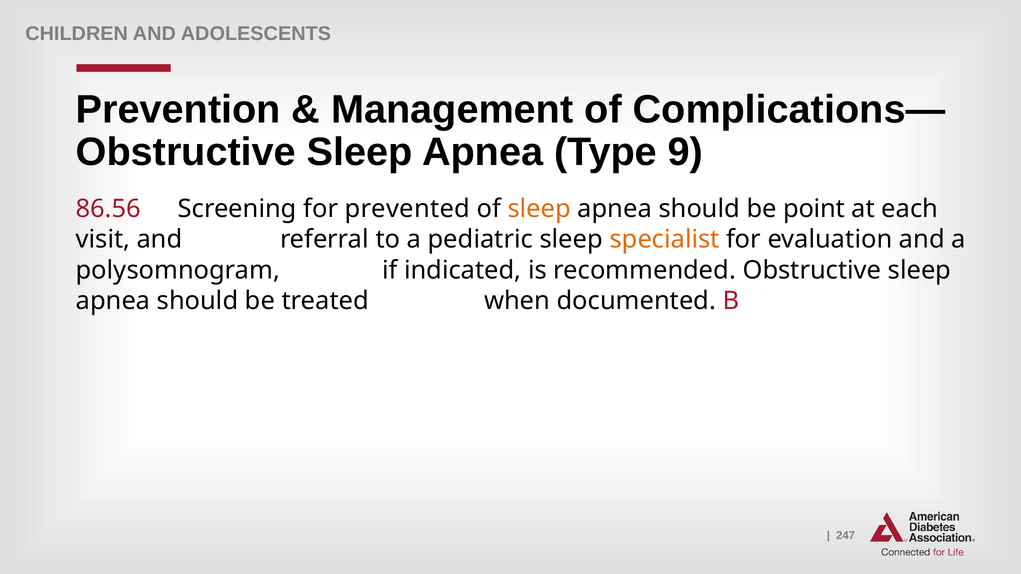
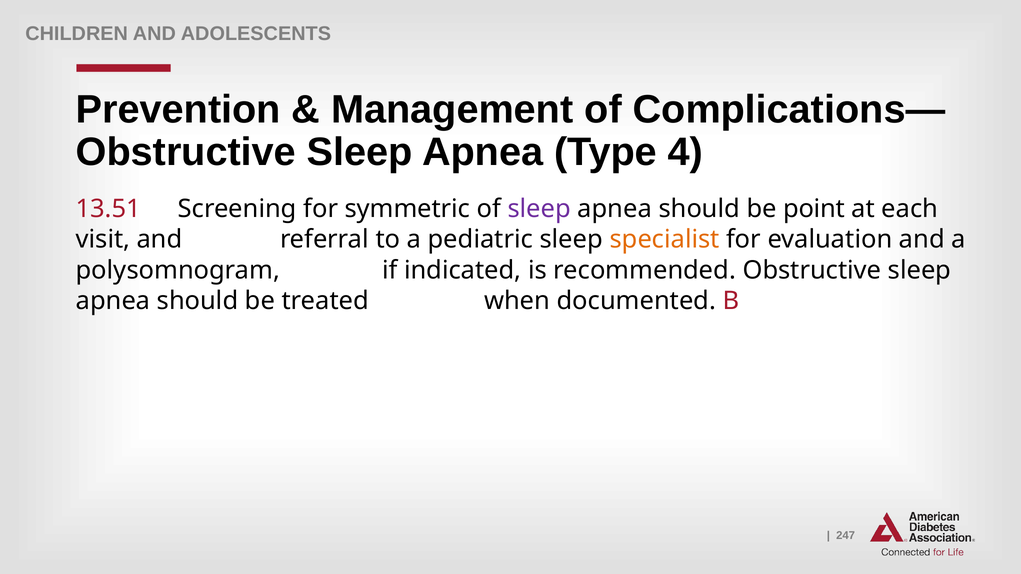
9: 9 -> 4
86.56: 86.56 -> 13.51
prevented: prevented -> symmetric
sleep at (539, 209) colour: orange -> purple
